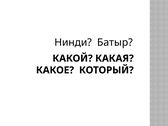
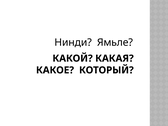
Батыр: Батыр -> Ямьле
